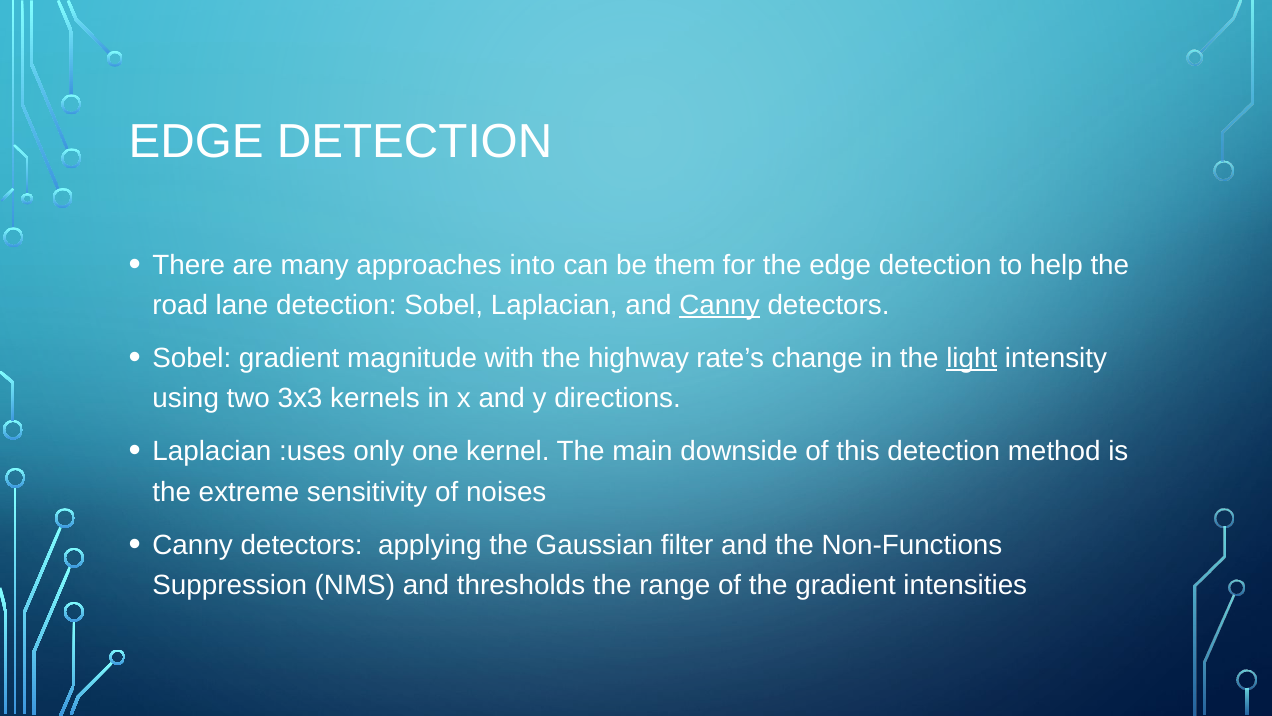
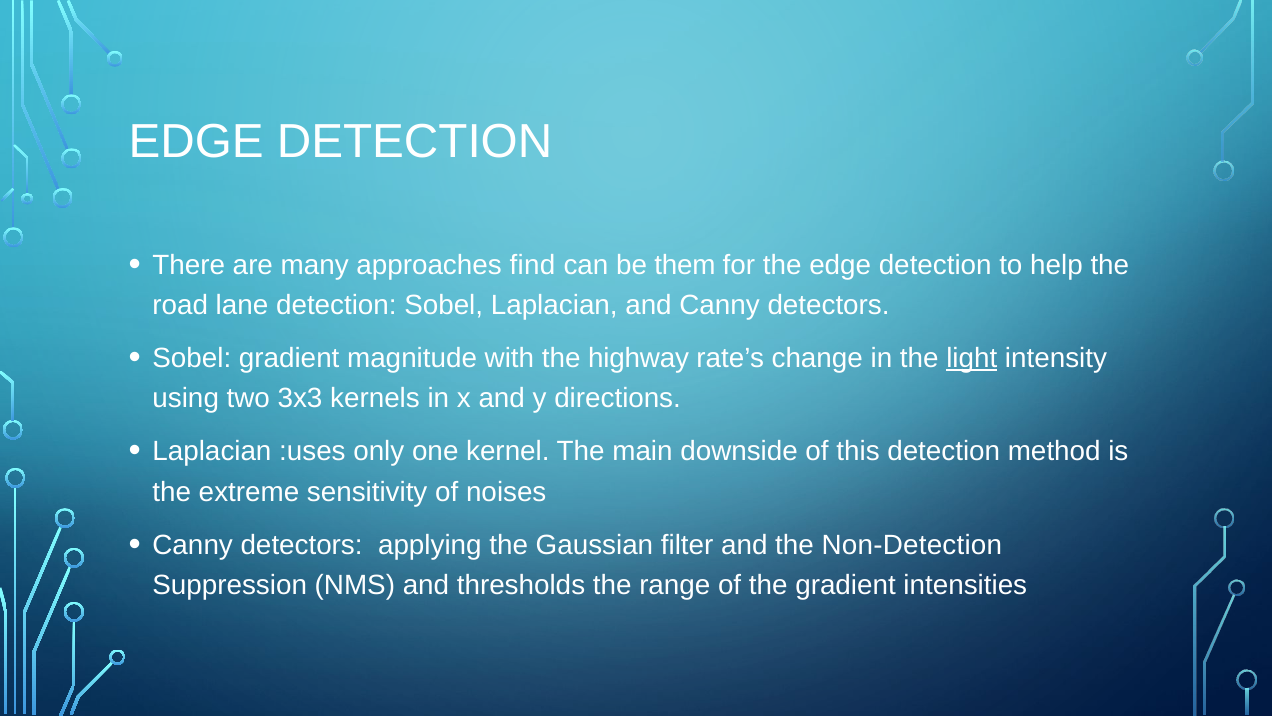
into: into -> find
Canny at (720, 305) underline: present -> none
Non-Functions: Non-Functions -> Non-Detection
